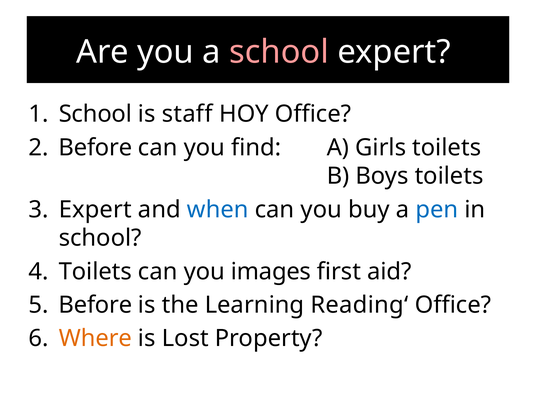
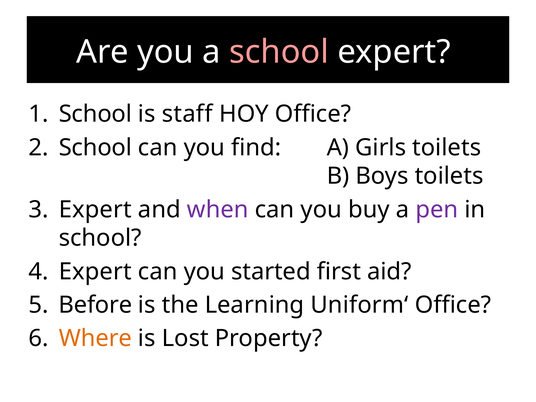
Before at (95, 148): Before -> School
when colour: blue -> purple
pen colour: blue -> purple
Toilets at (95, 272): Toilets -> Expert
images: images -> started
Reading‘: Reading‘ -> Uniform‘
